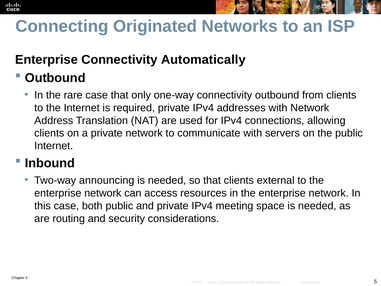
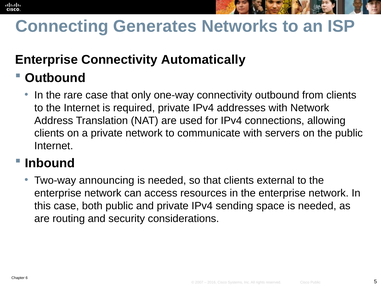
Originated: Originated -> Generates
meeting: meeting -> sending
